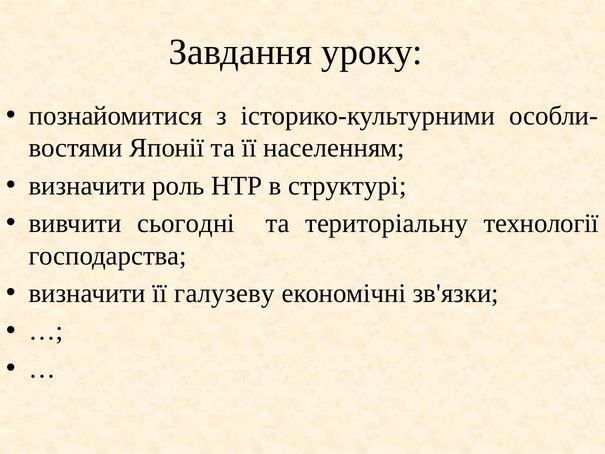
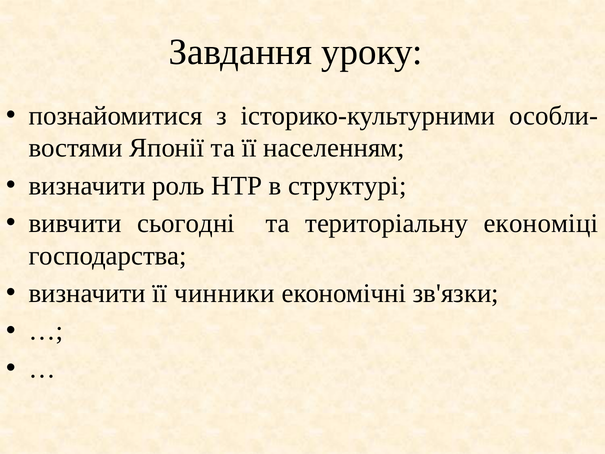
технології: технології -> економіці
галузеву: галузеву -> чинники
